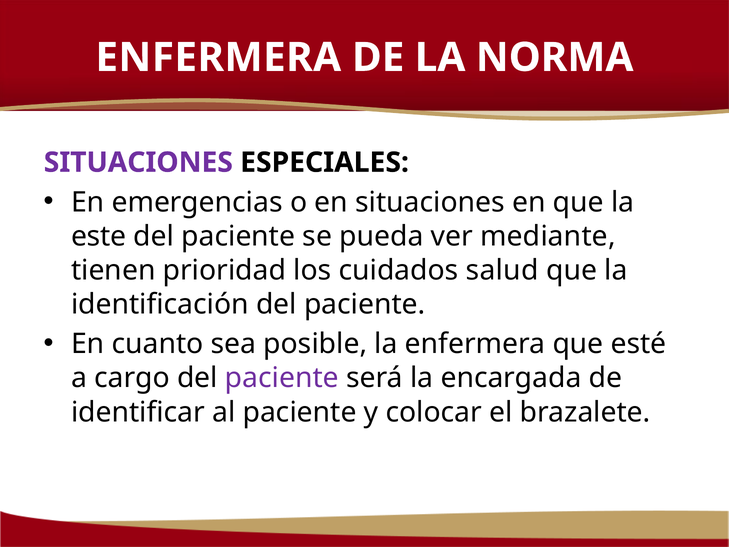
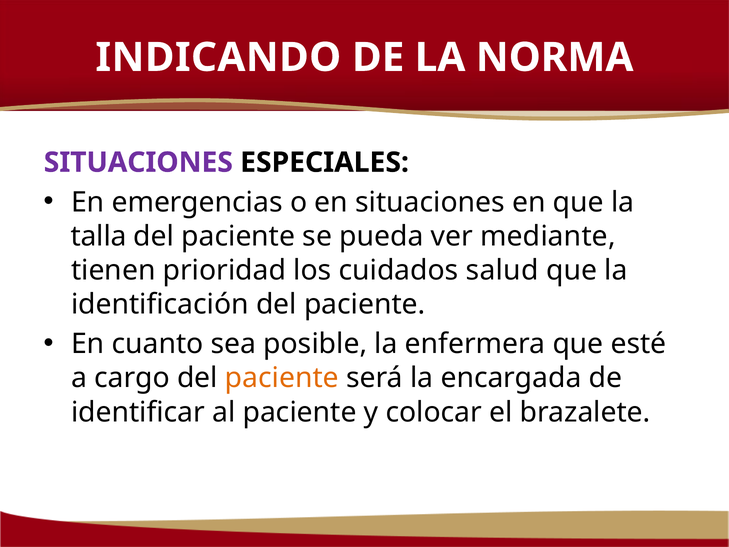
ENFERMERA at (218, 57): ENFERMERA -> INDICANDO
este: este -> talla
paciente at (282, 378) colour: purple -> orange
